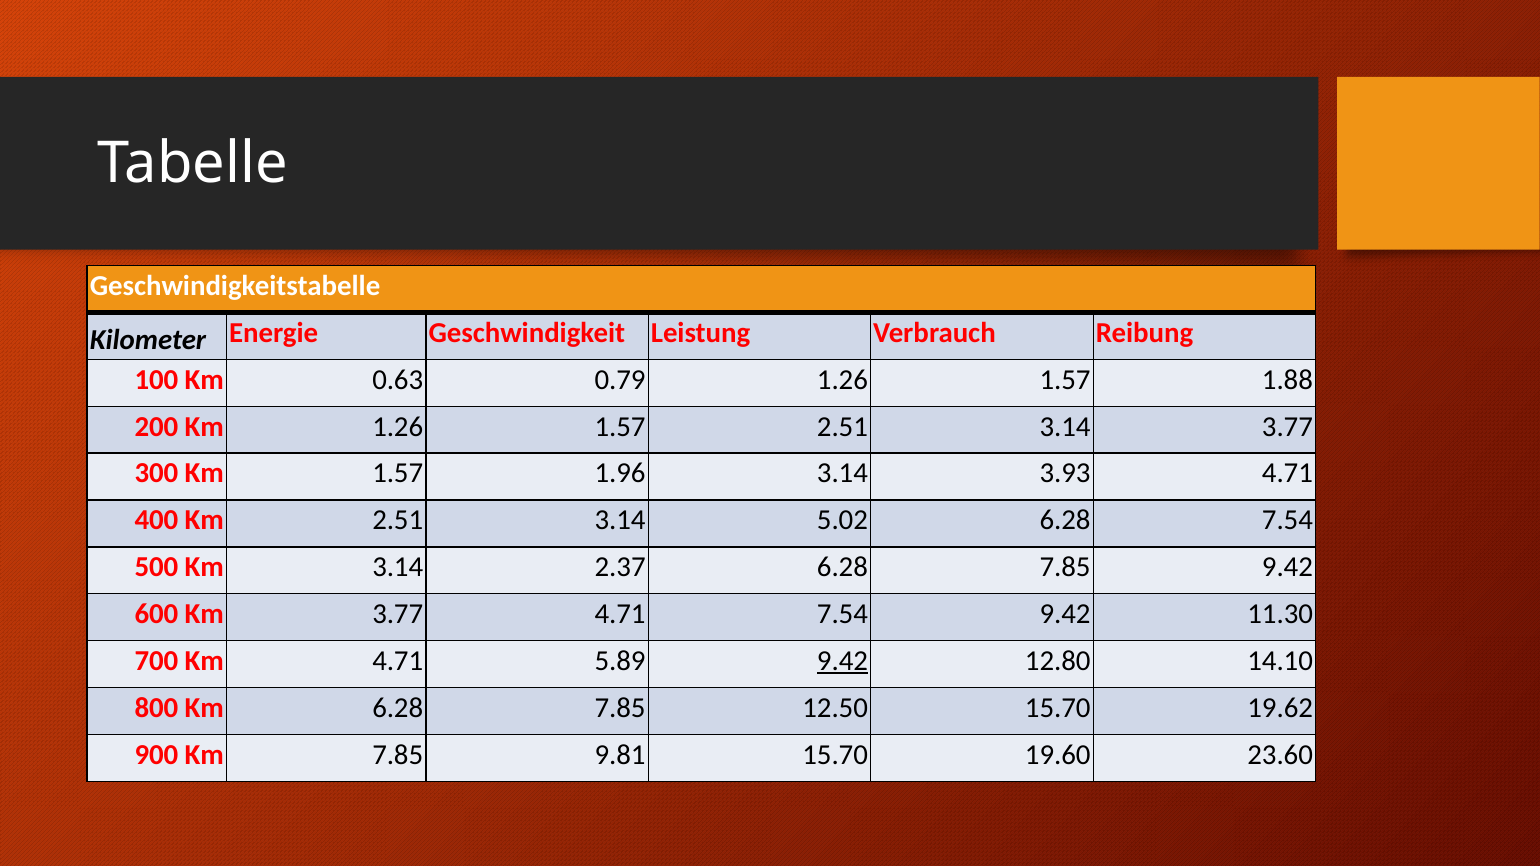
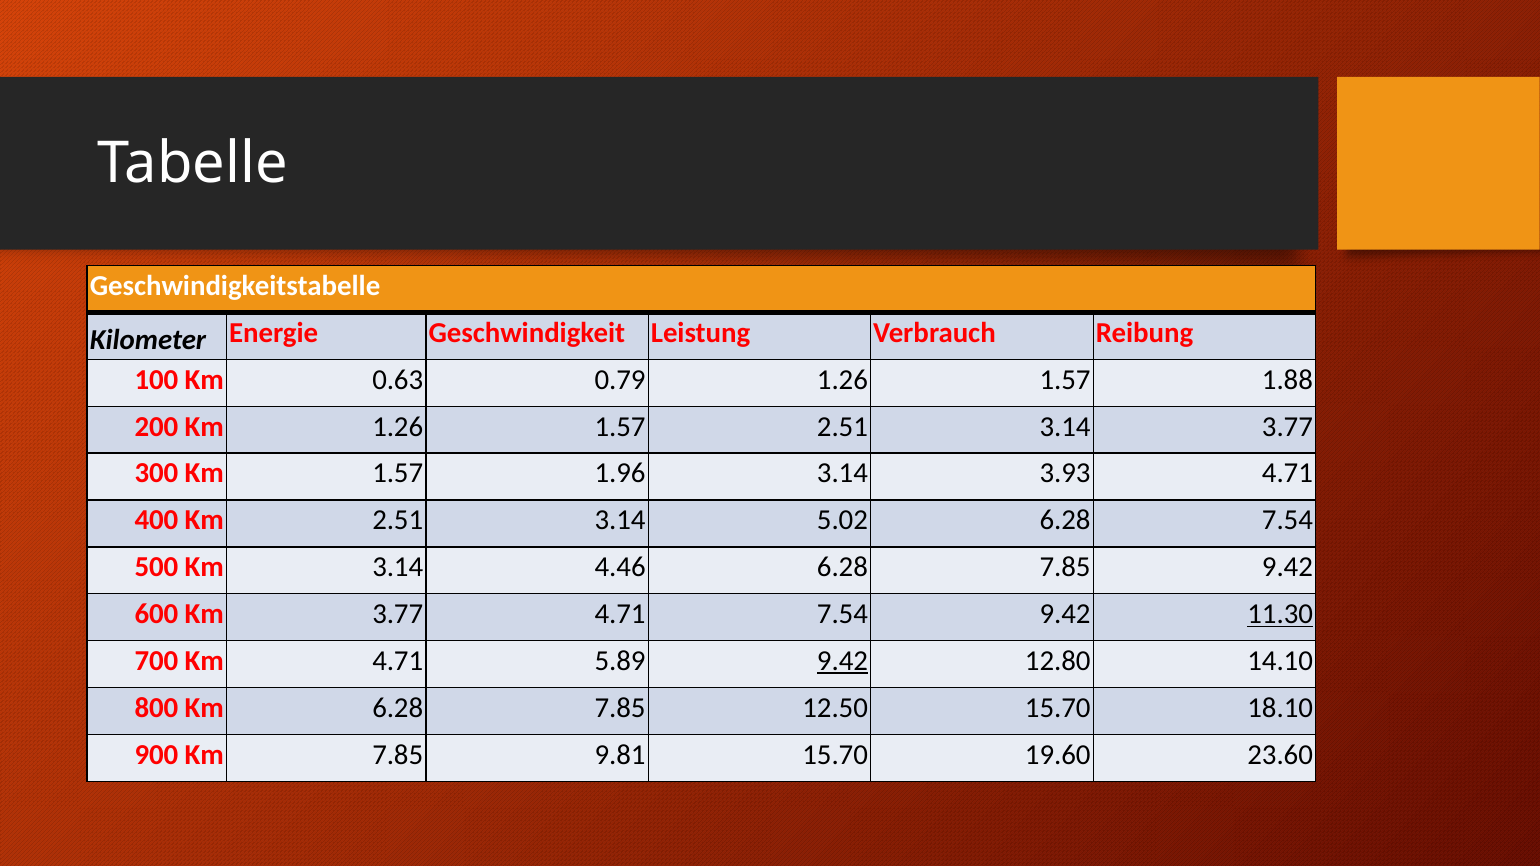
2.37: 2.37 -> 4.46
11.30 underline: none -> present
19.62: 19.62 -> 18.10
